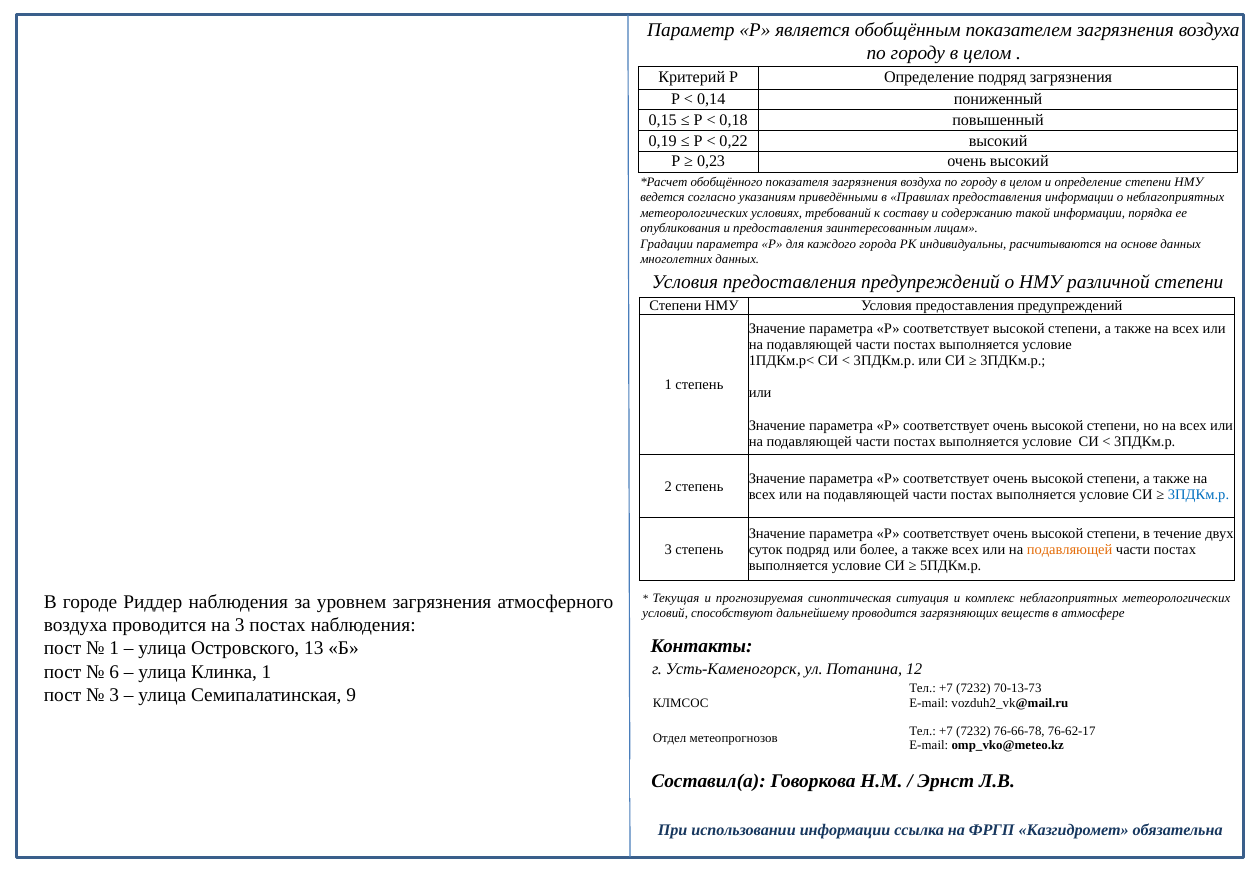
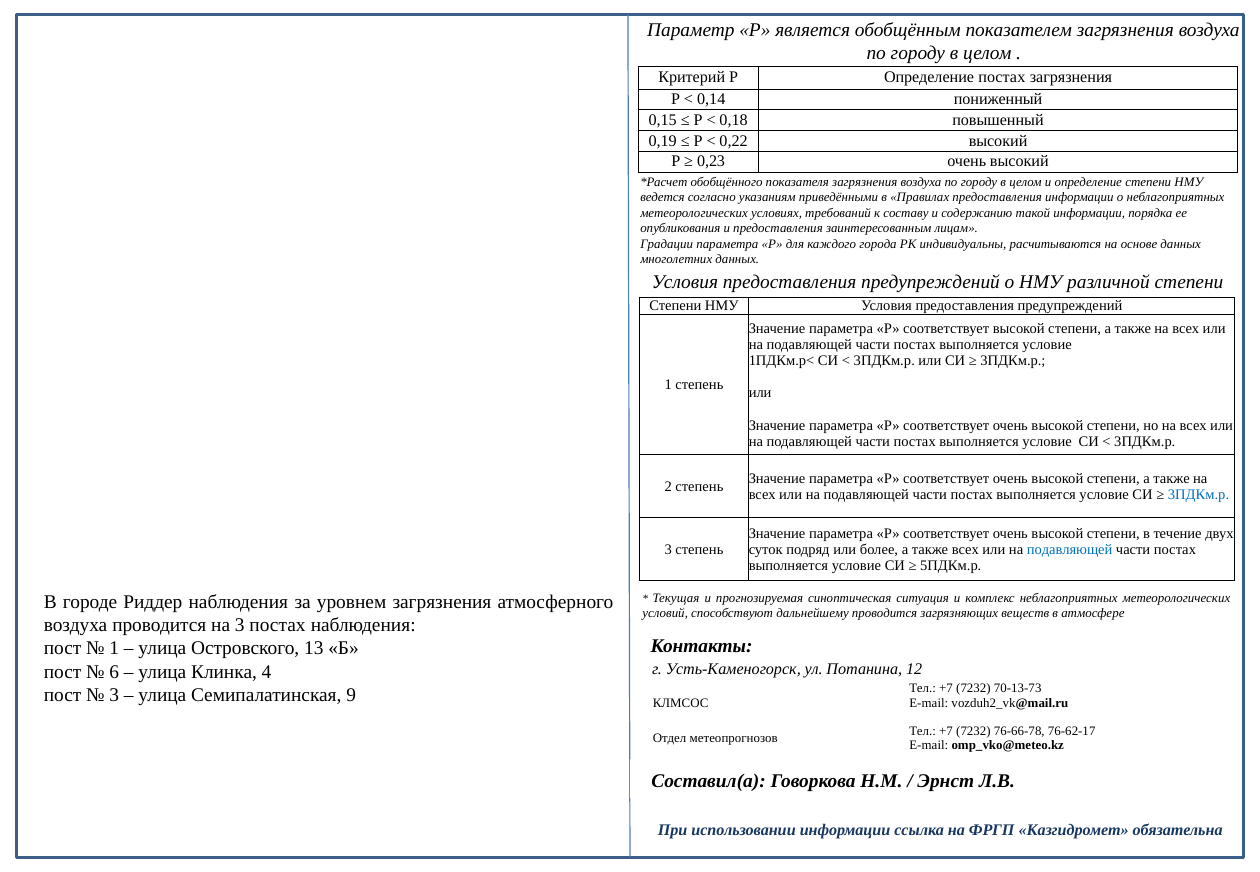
Определение подряд: подряд -> постах
подавляющей at (1070, 550) colour: orange -> blue
Клинка 1: 1 -> 4
